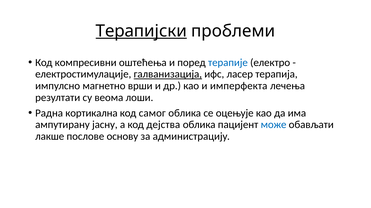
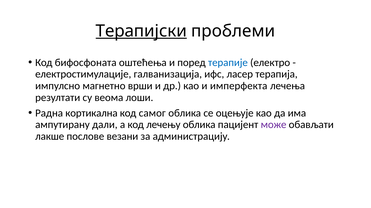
компресивни: компресивни -> бифосфоната
галванизација underline: present -> none
јасну: јасну -> дали
дејства: дејства -> лечењу
може colour: blue -> purple
основу: основу -> везани
